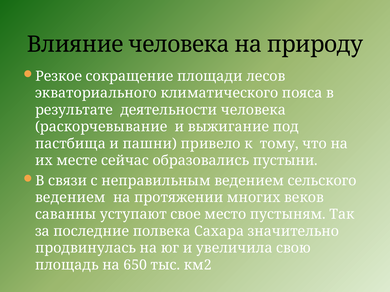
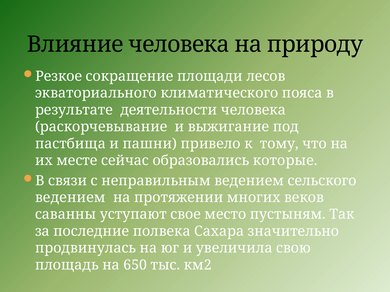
пустыни: пустыни -> которые
